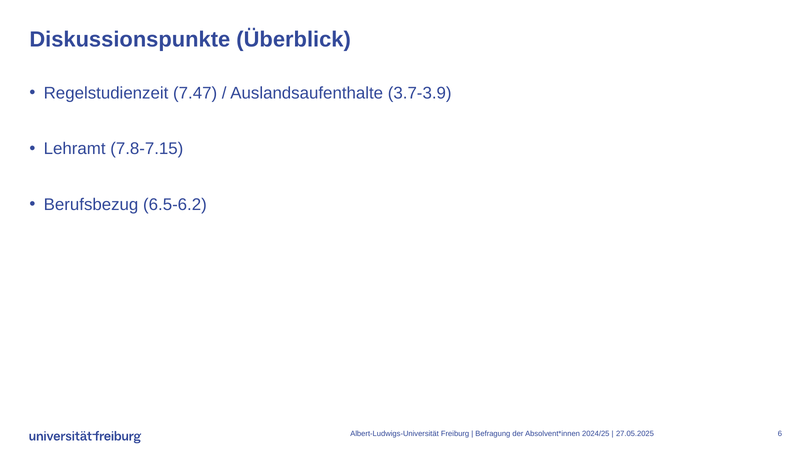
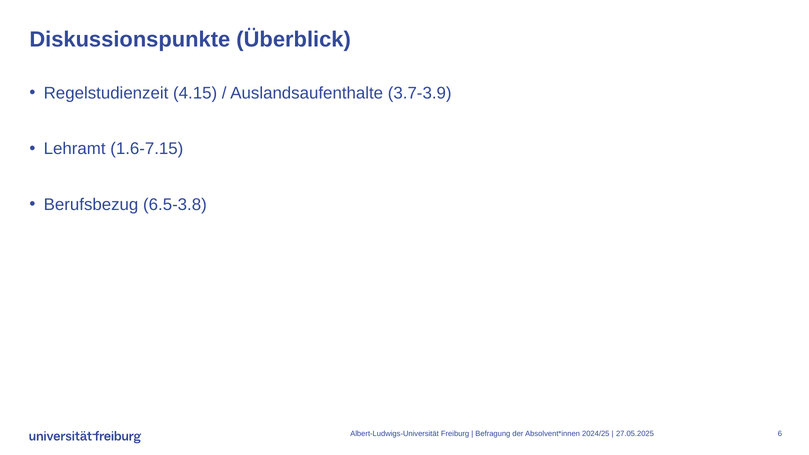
7.47: 7.47 -> 4.15
7.8-7.15: 7.8-7.15 -> 1.6-7.15
6.5-6.2: 6.5-6.2 -> 6.5-3.8
